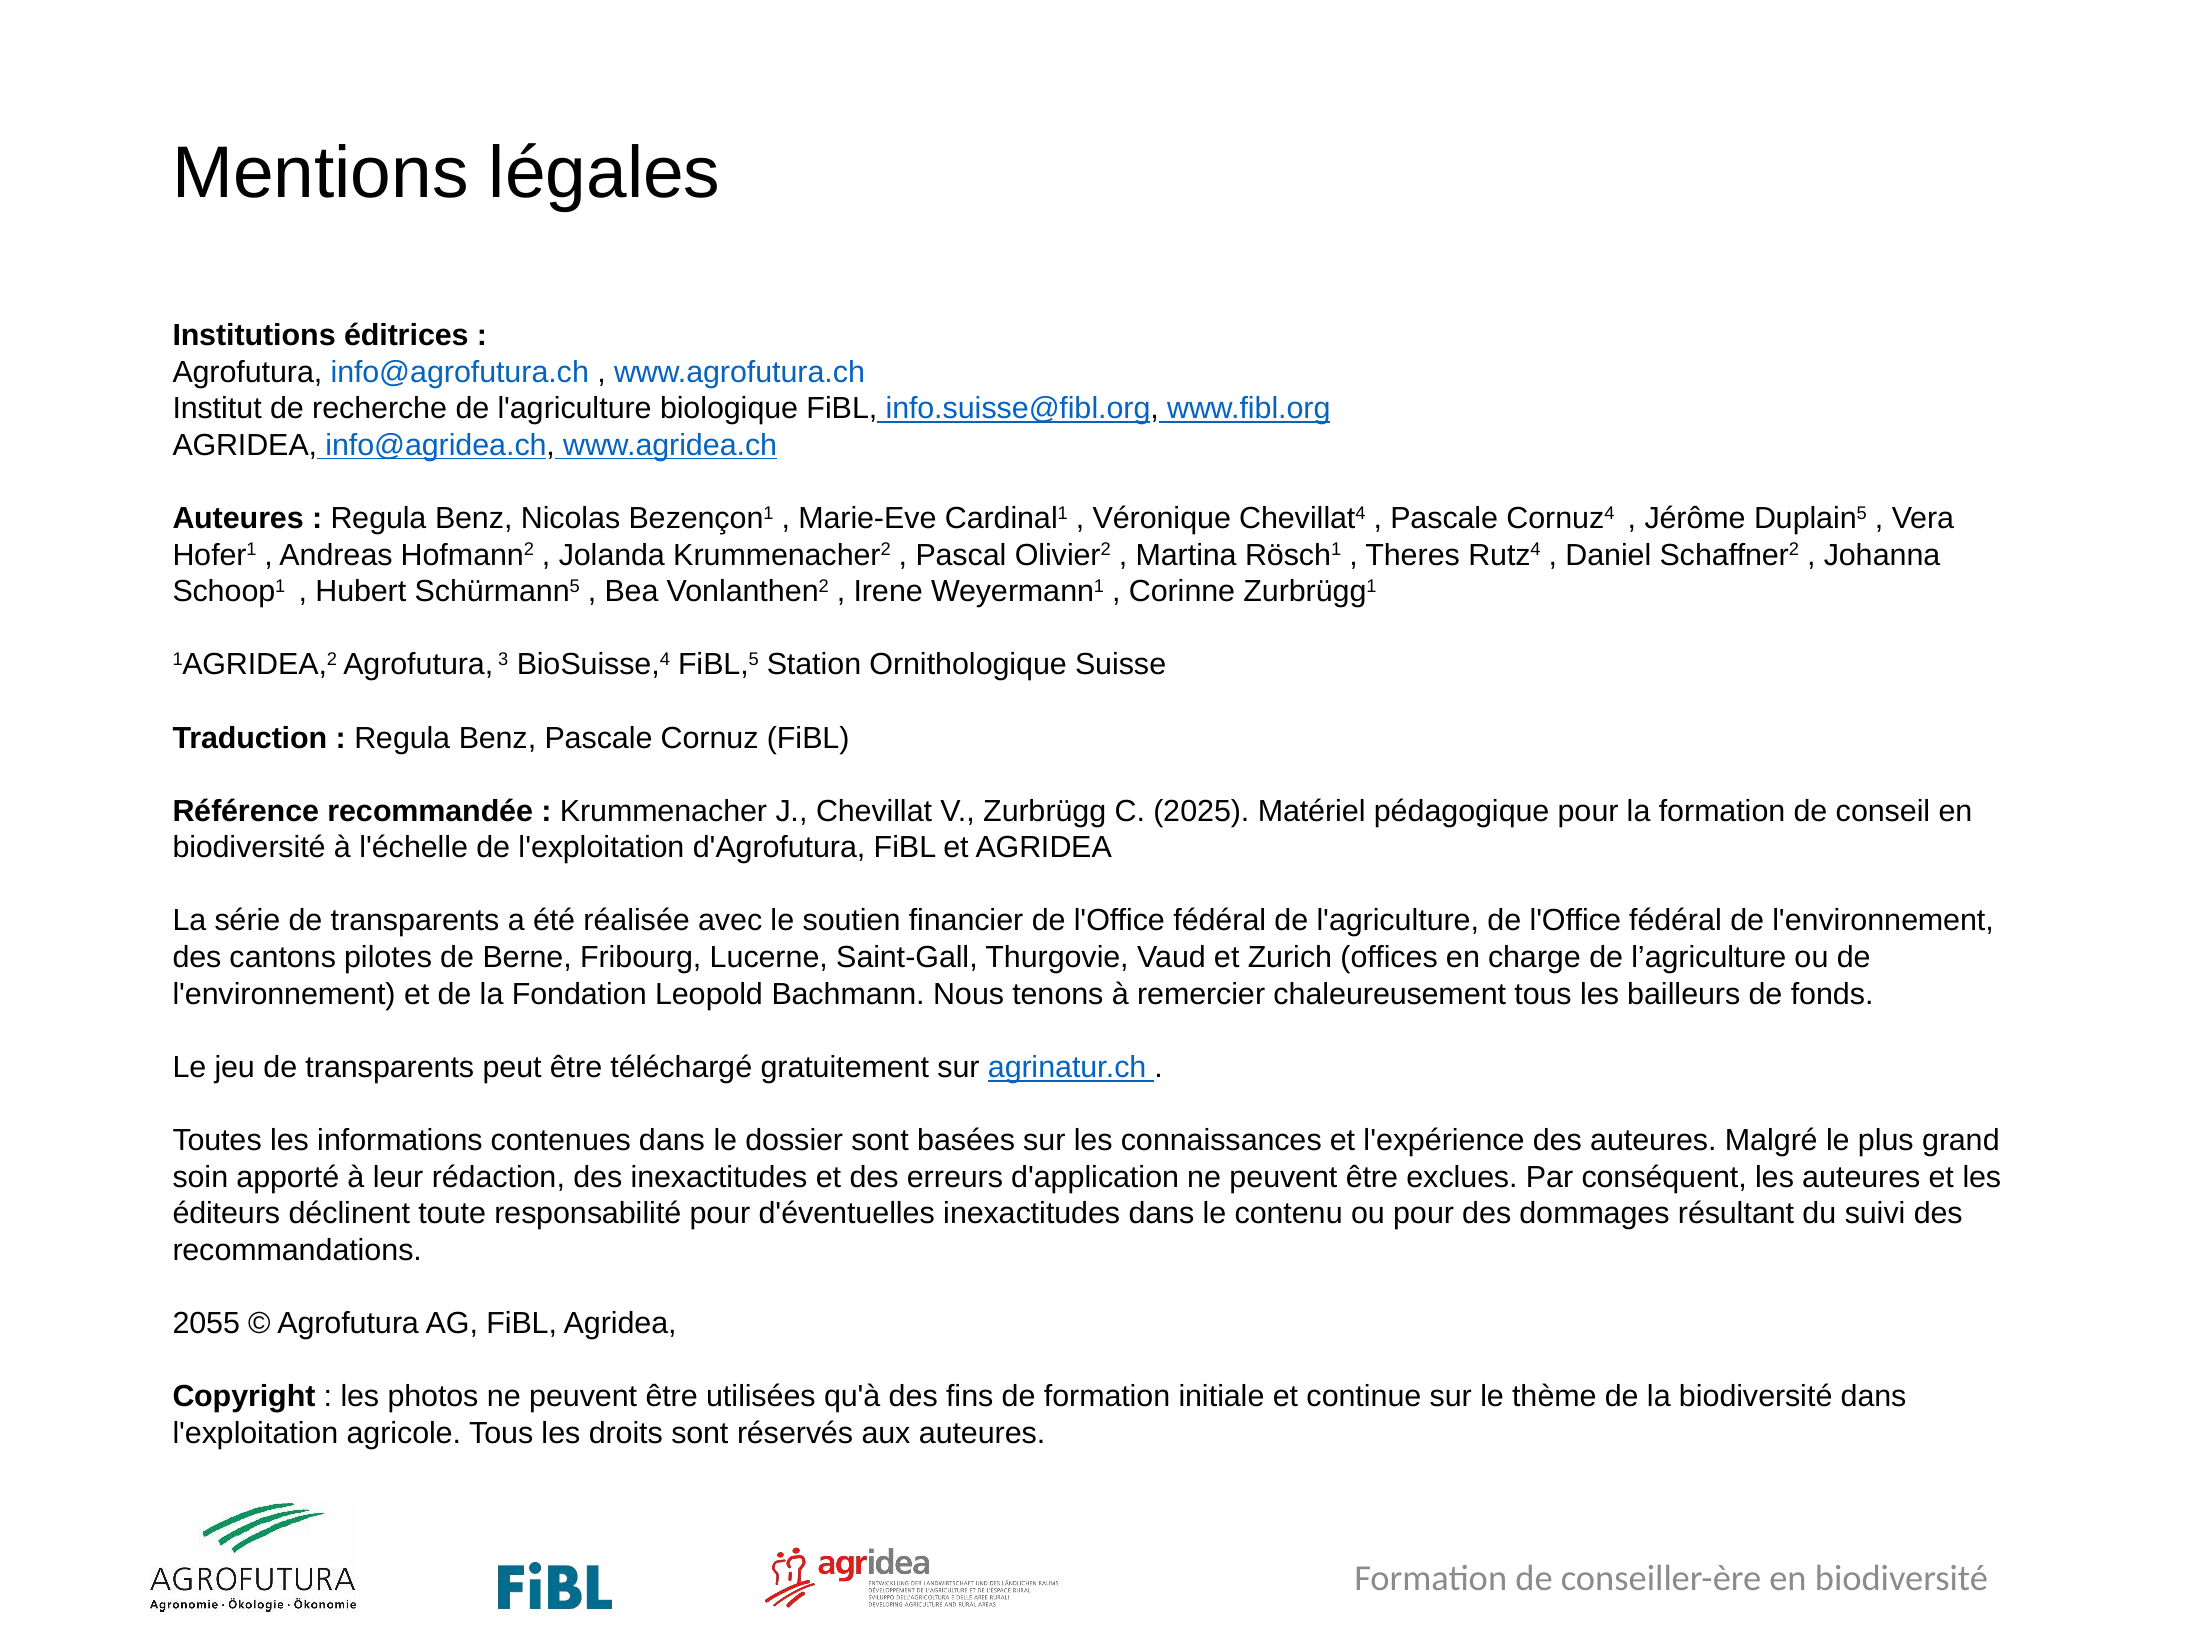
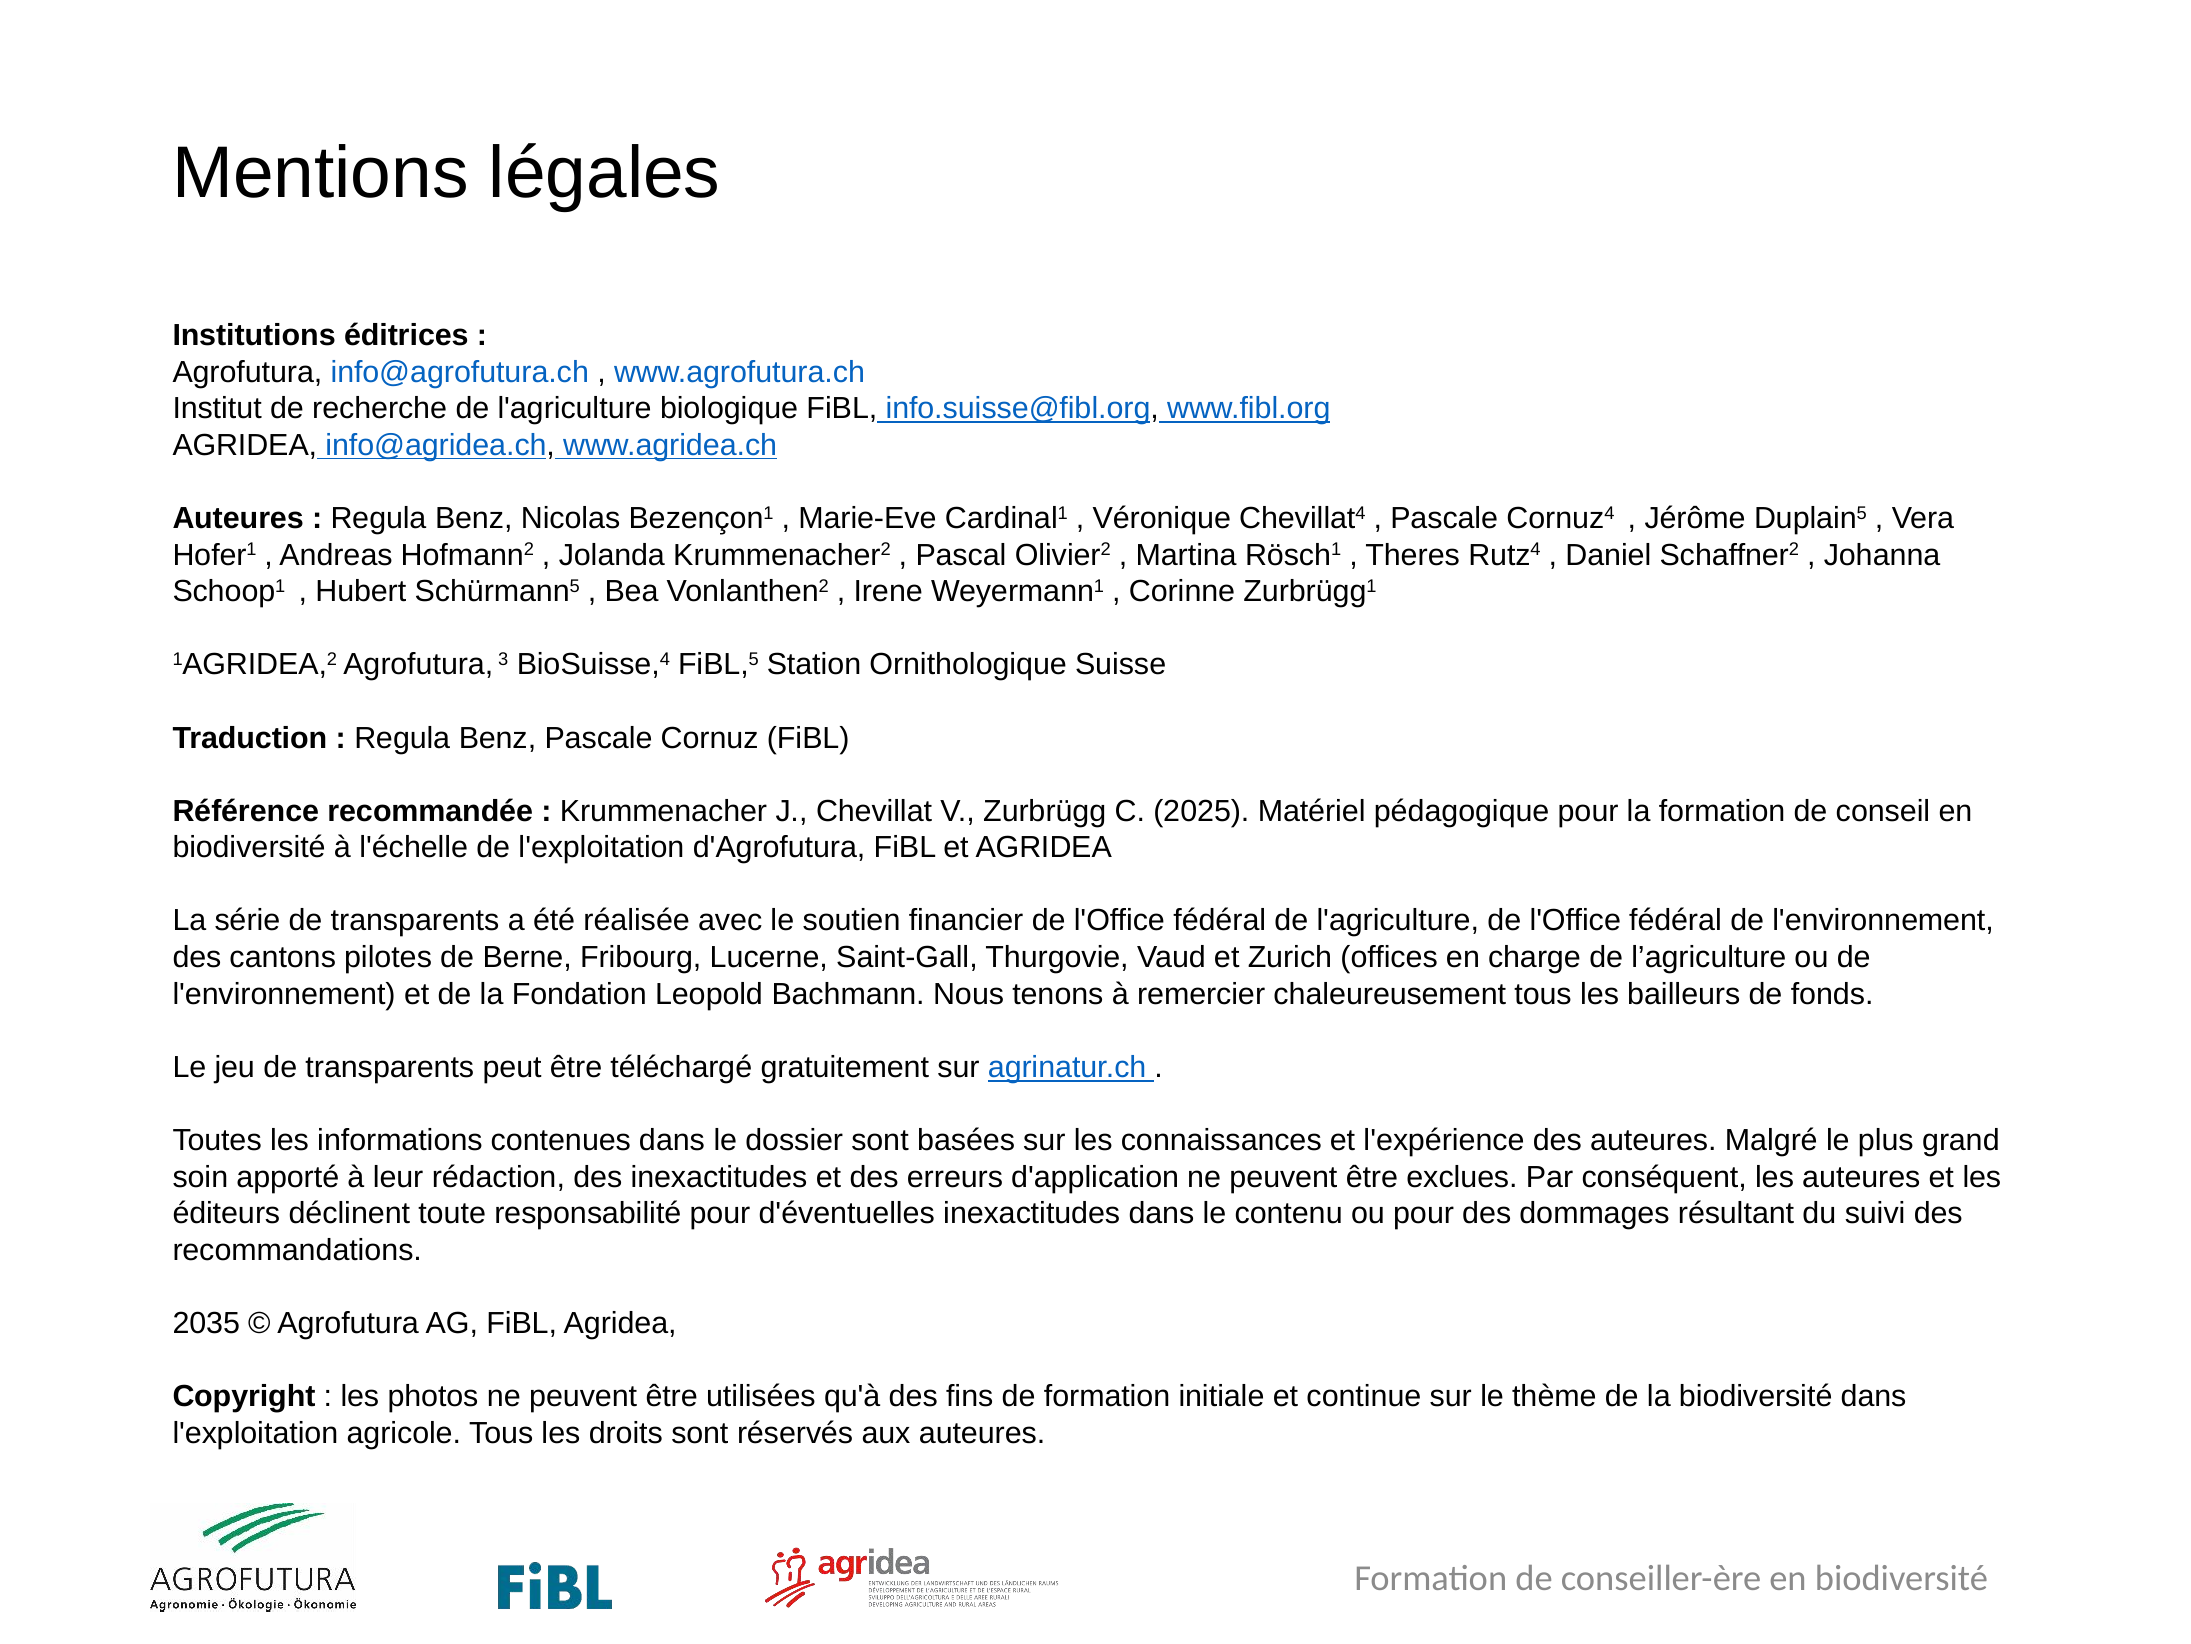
2055: 2055 -> 2035
